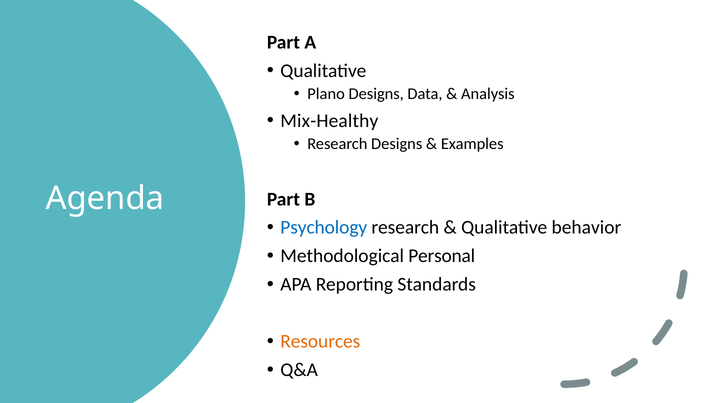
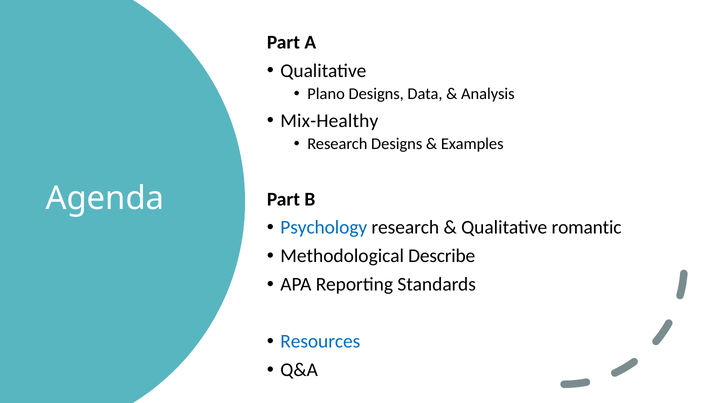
behavior: behavior -> romantic
Personal: Personal -> Describe
Resources colour: orange -> blue
